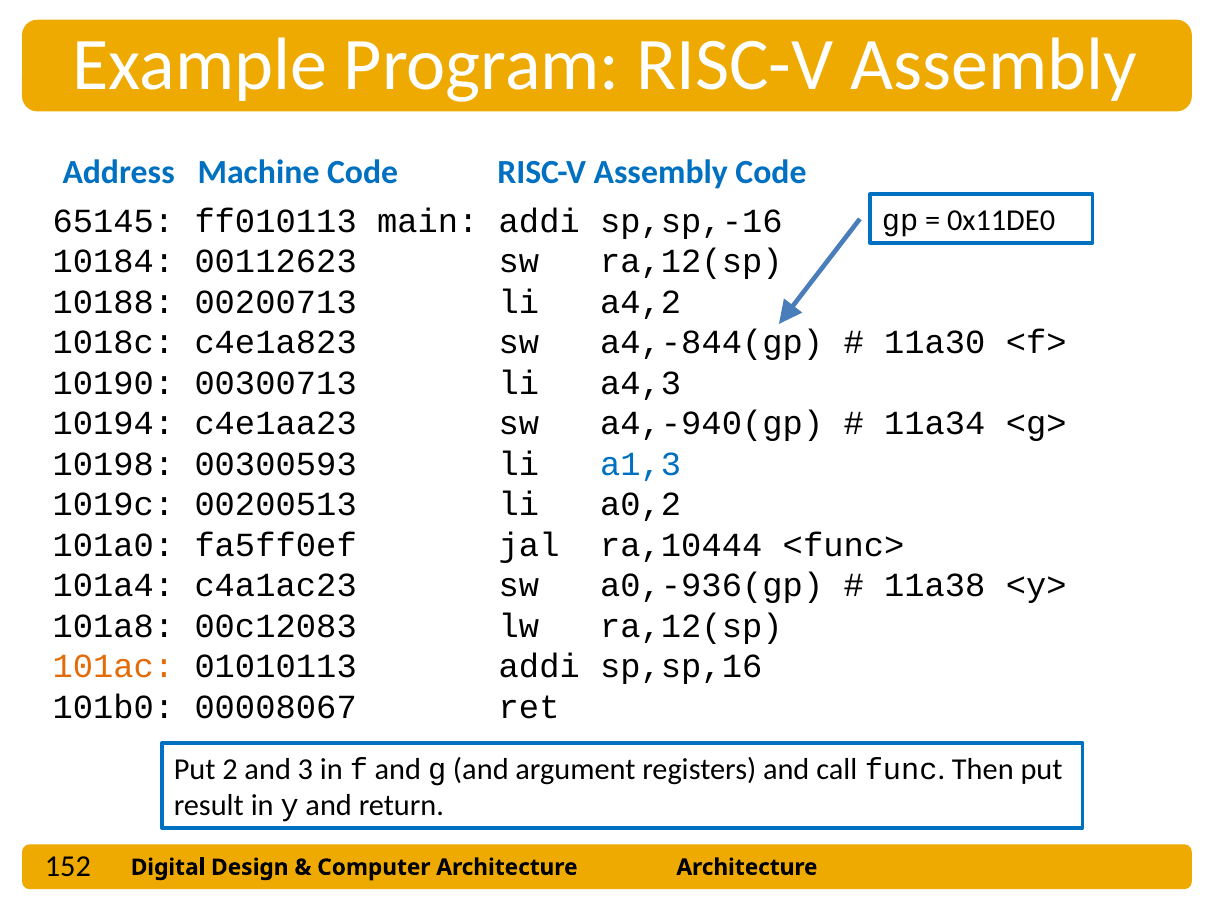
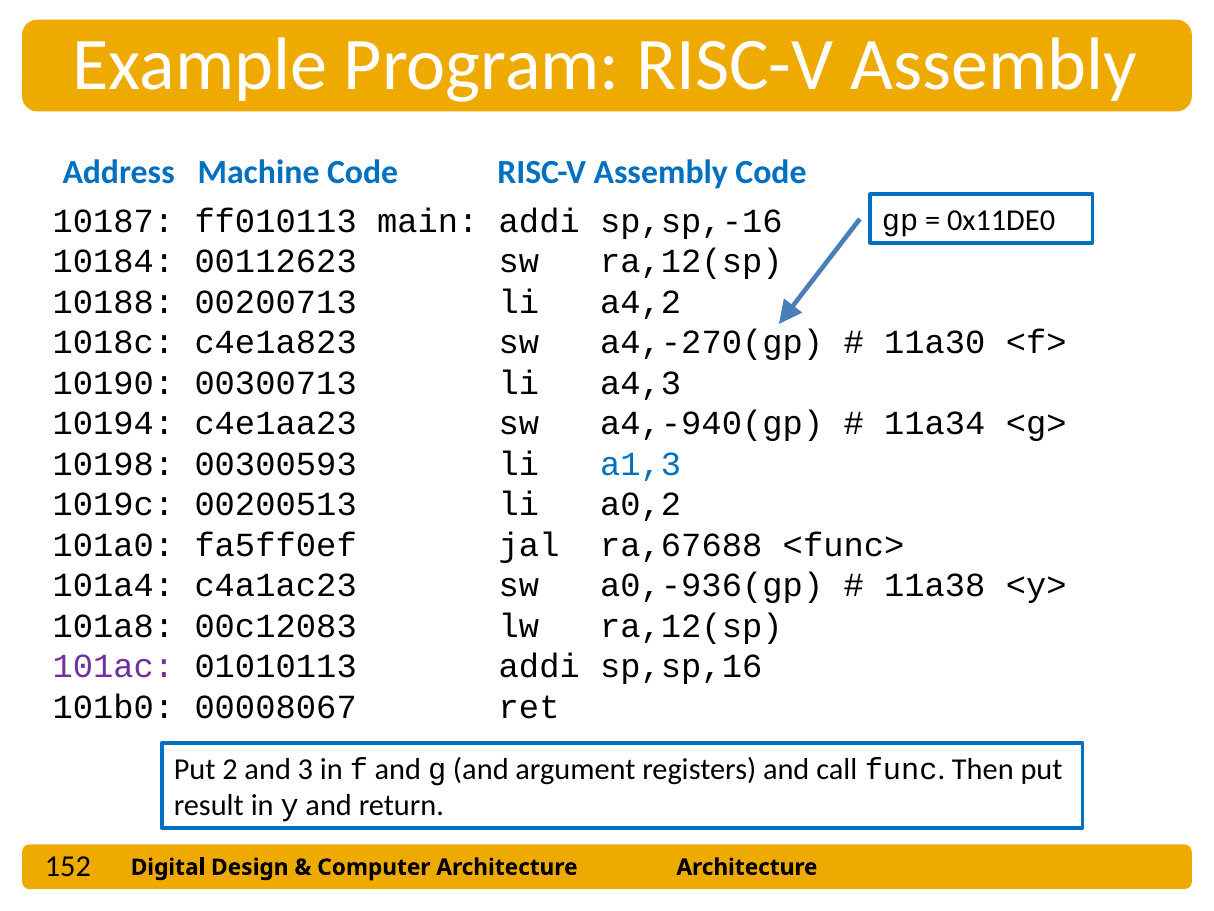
65145: 65145 -> 10187
a4,-844(gp: a4,-844(gp -> a4,-270(gp
ra,10444: ra,10444 -> ra,67688
101ac colour: orange -> purple
